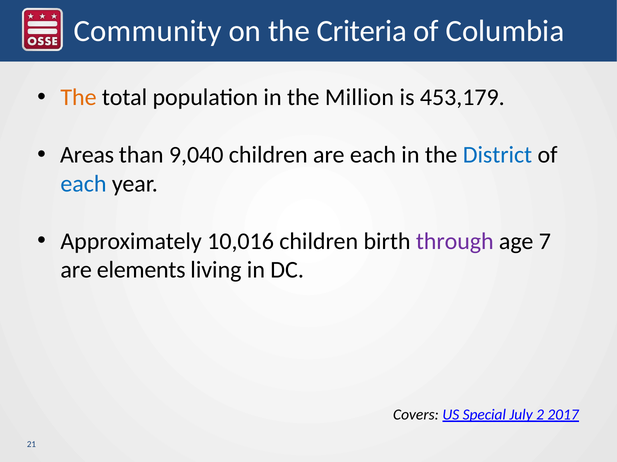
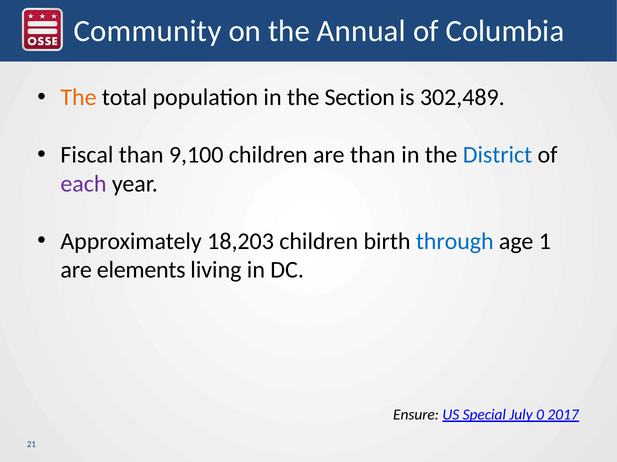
Criteria: Criteria -> Annual
Million: Million -> Section
453,179: 453,179 -> 302,489
Areas: Areas -> Fiscal
9,040: 9,040 -> 9,100
are each: each -> than
each at (83, 184) colour: blue -> purple
10,016: 10,016 -> 18,203
through colour: purple -> blue
7: 7 -> 1
Covers: Covers -> Ensure
2: 2 -> 0
